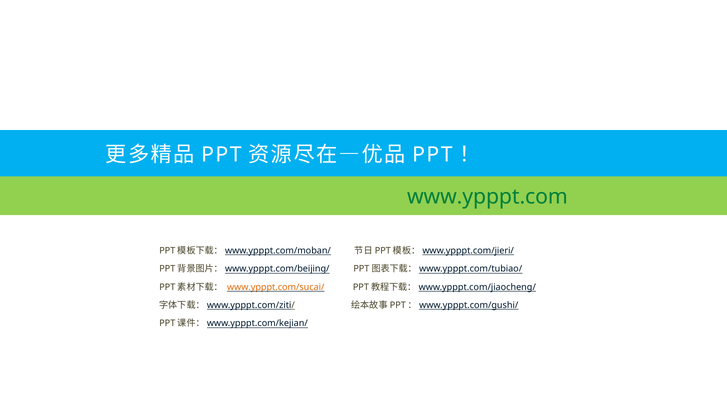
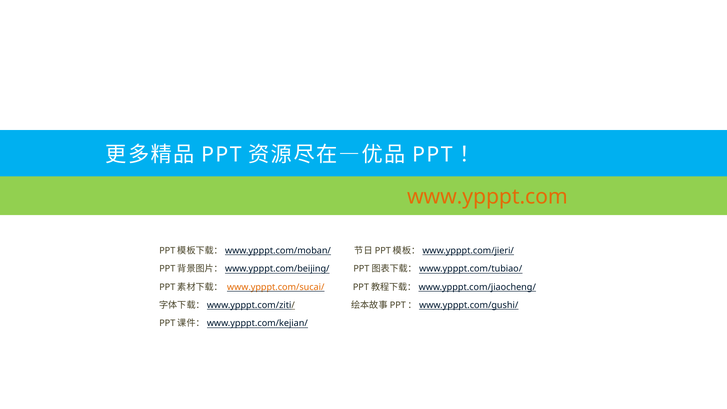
www.ypppt.com colour: green -> orange
